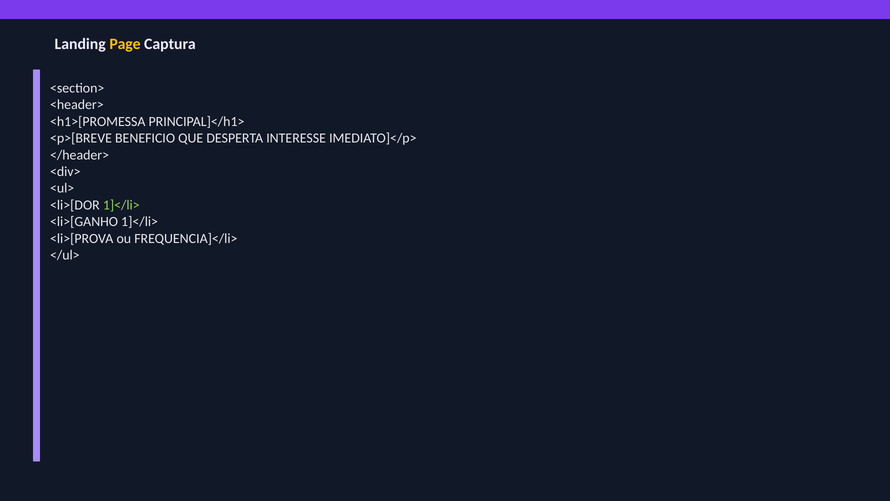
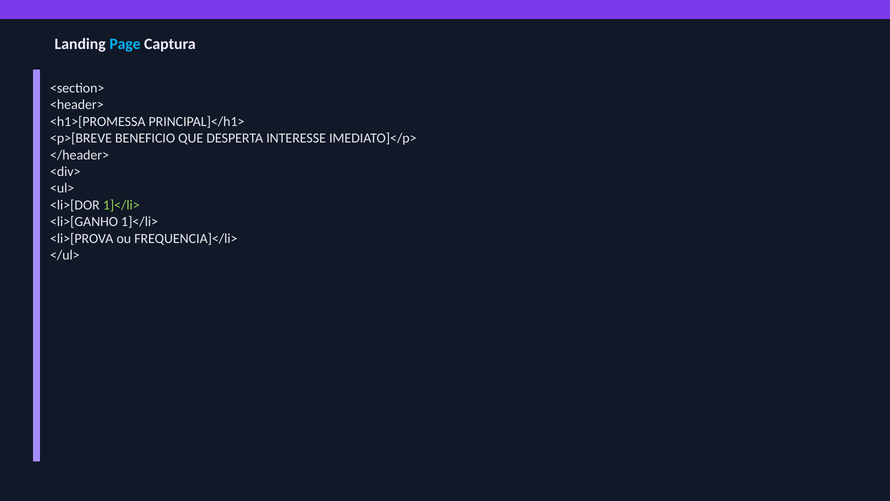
Page colour: yellow -> light blue
